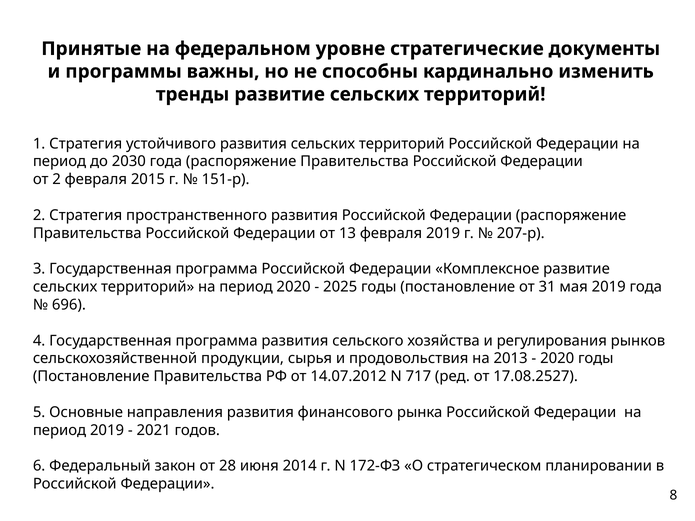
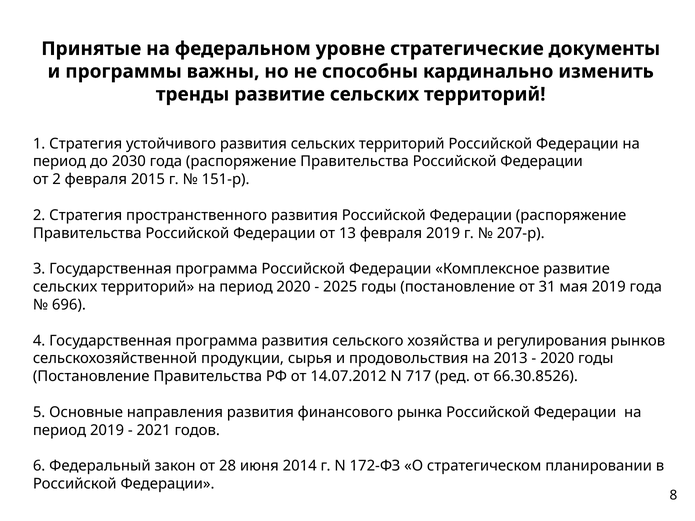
17.08.2527: 17.08.2527 -> 66.30.8526
